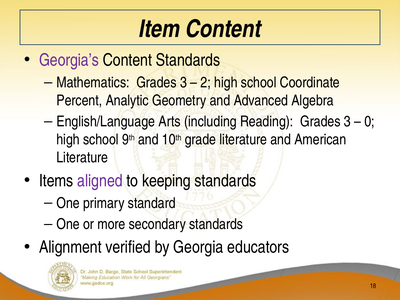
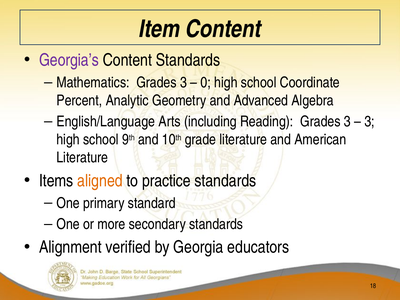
2: 2 -> 0
0 at (370, 122): 0 -> 3
aligned colour: purple -> orange
keeping: keeping -> practice
